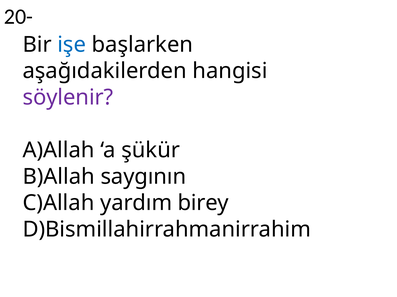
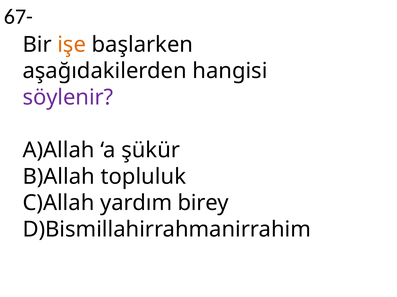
20-: 20- -> 67-
işe colour: blue -> orange
saygının: saygının -> topluluk
